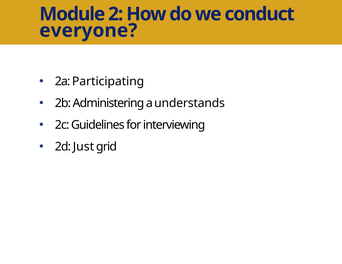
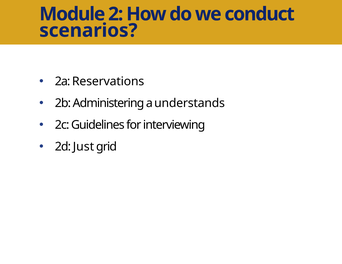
everyone: everyone -> scenarios
Participating: Participating -> Reservations
